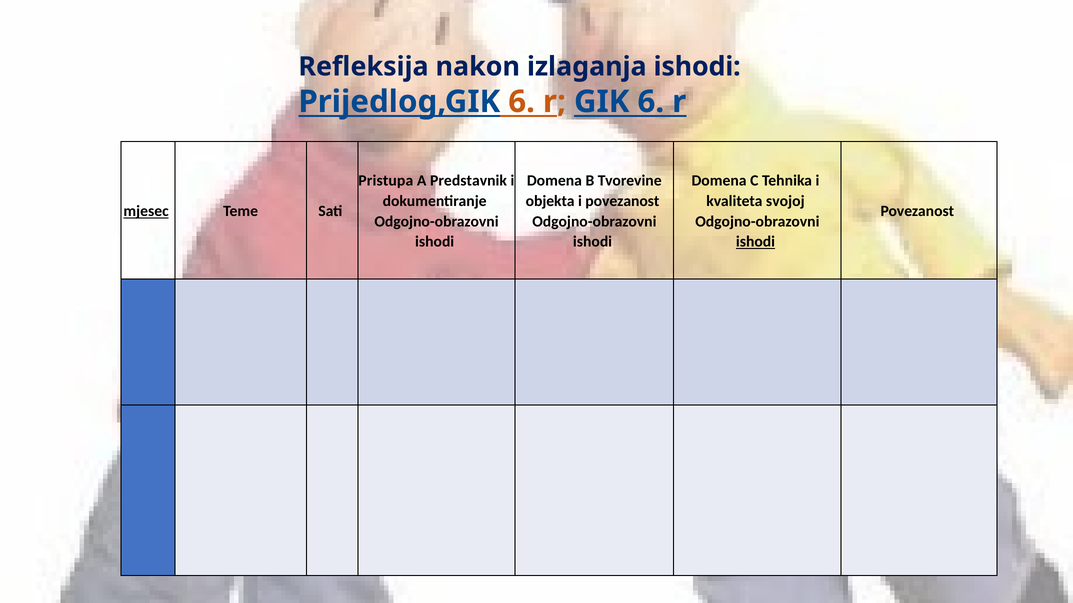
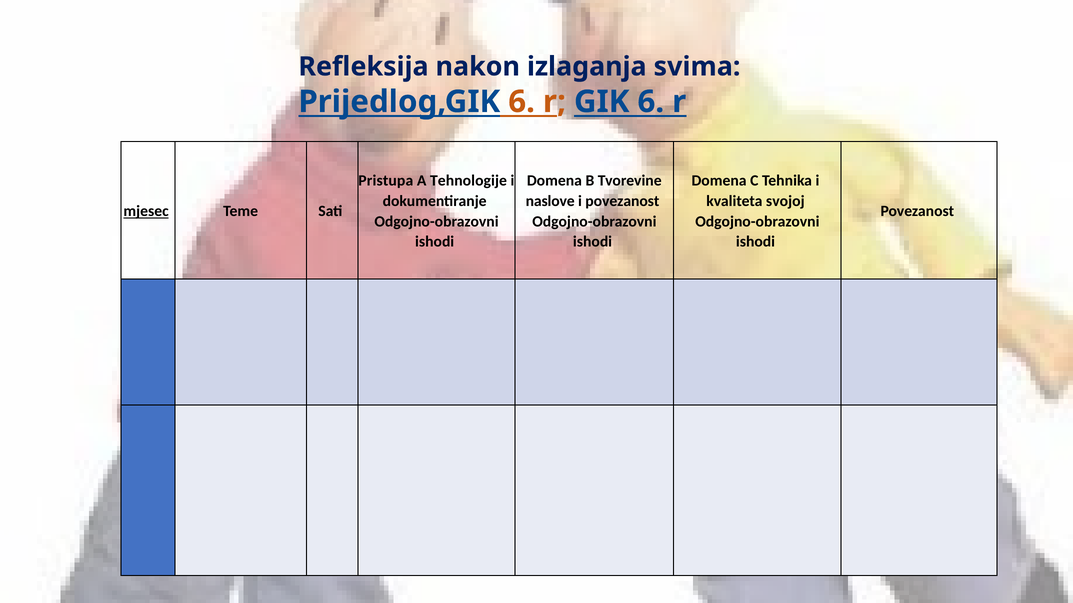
izlaganja ishodi: ishodi -> svima
Predstavnik: Predstavnik -> Tehnologije
objekta: objekta -> naslove
ishodi at (756, 242) underline: present -> none
